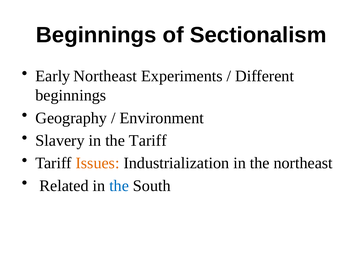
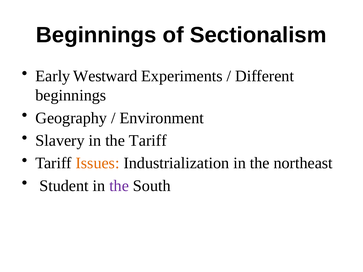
Early Northeast: Northeast -> Westward
Related: Related -> Student
the at (119, 186) colour: blue -> purple
